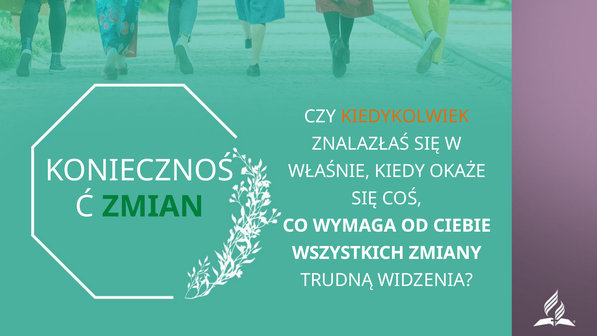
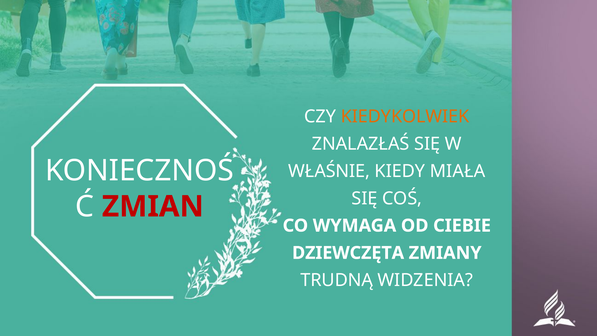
OKAŻE: OKAŻE -> MIAŁA
ZMIAN colour: green -> red
WSZYSTKICH: WSZYSTKICH -> DZIEWCZĘTA
